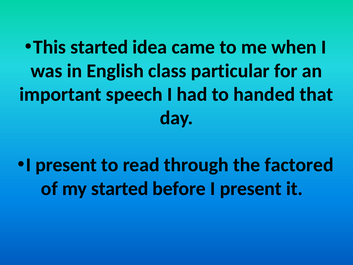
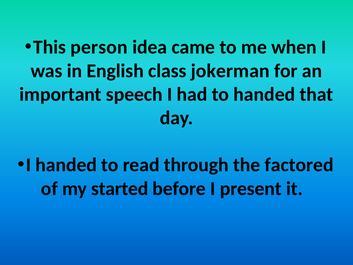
This started: started -> person
particular: particular -> jokerman
present at (66, 165): present -> handed
